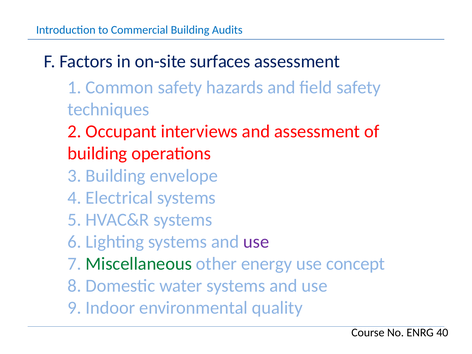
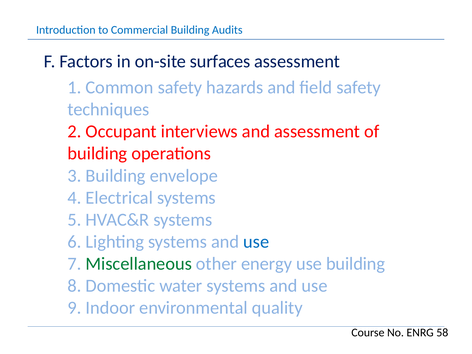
use at (256, 242) colour: purple -> blue
use concept: concept -> building
40: 40 -> 58
